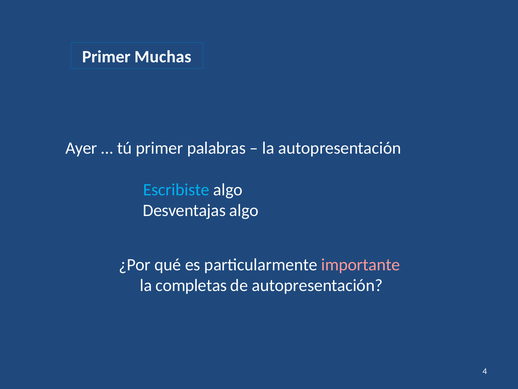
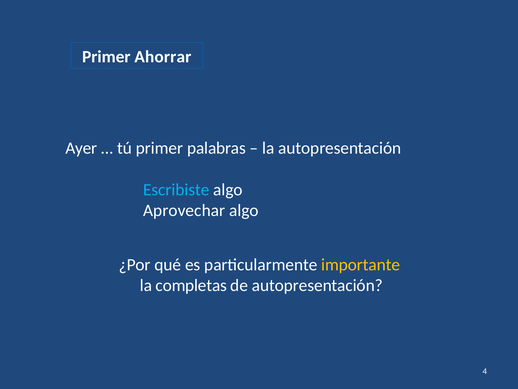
Muchas: Muchas -> Ahorrar
Desventajas: Desventajas -> Aprovechar
importante colour: pink -> yellow
